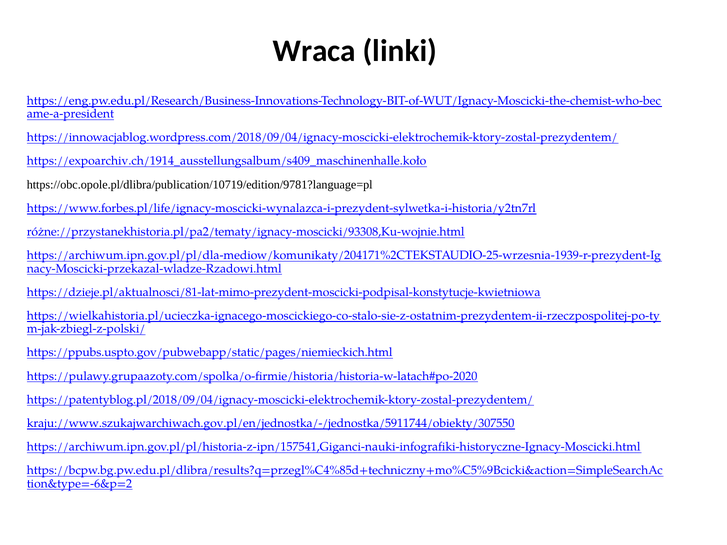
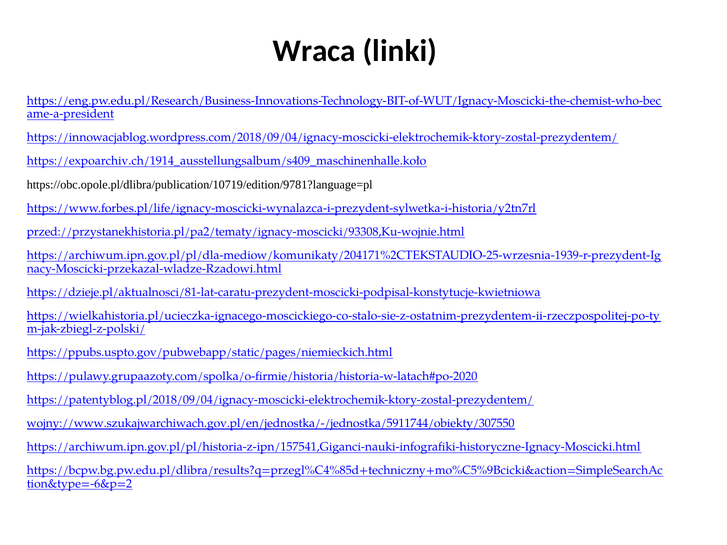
różne://przystanekhistoria.pl/pa2/tematy/ignacy-moscicki/93308,Ku-wojnie.html: różne://przystanekhistoria.pl/pa2/tematy/ignacy-moscicki/93308,Ku-wojnie.html -> przed://przystanekhistoria.pl/pa2/tematy/ignacy-moscicki/93308,Ku-wojnie.html
https://dzieje.pl/aktualnosci/81-lat-mimo-prezydent-moscicki-podpisal-konstytucje-kwietniowa: https://dzieje.pl/aktualnosci/81-lat-mimo-prezydent-moscicki-podpisal-konstytucje-kwietniowa -> https://dzieje.pl/aktualnosci/81-lat-caratu-prezydent-moscicki-podpisal-konstytucje-kwietniowa
kraju://www.szukajwarchiwach.gov.pl/en/jednostka/-/jednostka/5911744/obiekty/307550: kraju://www.szukajwarchiwach.gov.pl/en/jednostka/-/jednostka/5911744/obiekty/307550 -> wojny://www.szukajwarchiwach.gov.pl/en/jednostka/-/jednostka/5911744/obiekty/307550
